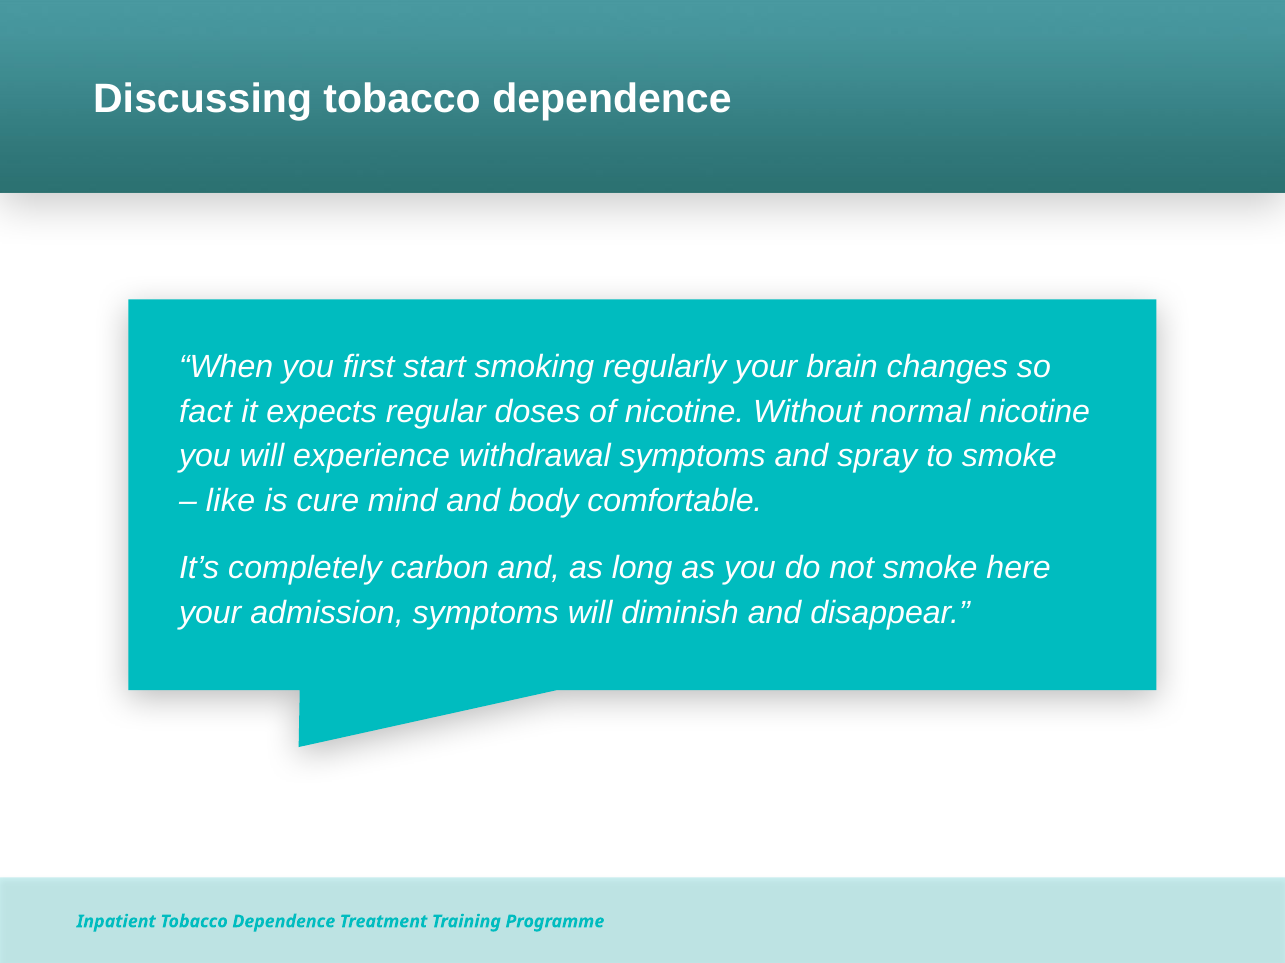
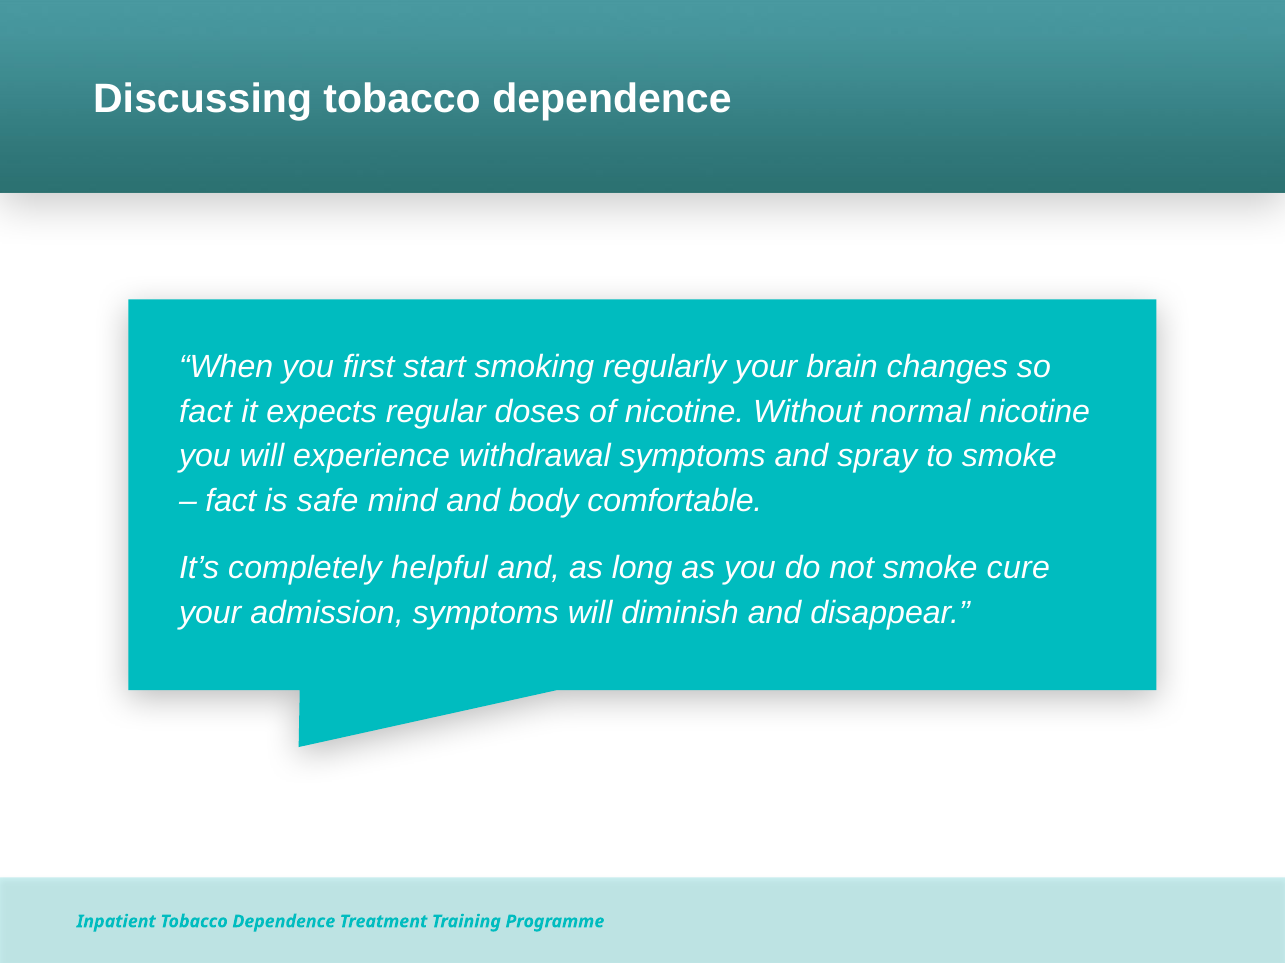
like at (231, 501): like -> fact
cure: cure -> safe
carbon: carbon -> helpful
here: here -> cure
